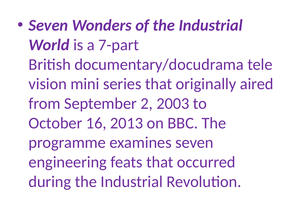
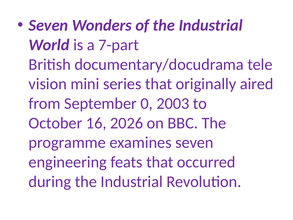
2: 2 -> 0
2013: 2013 -> 2026
